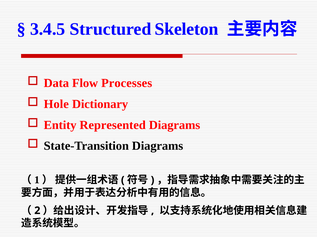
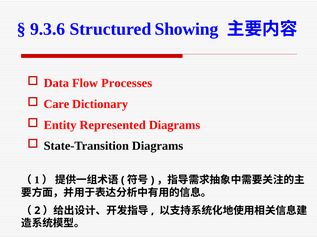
3.4.5: 3.4.5 -> 9.3.6
Skeleton: Skeleton -> Showing
Hole: Hole -> Care
